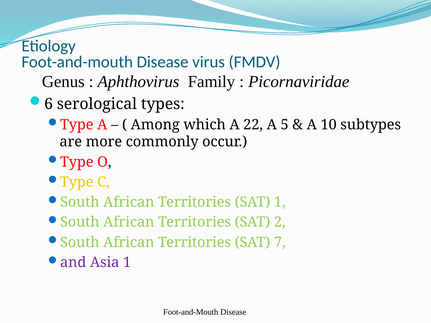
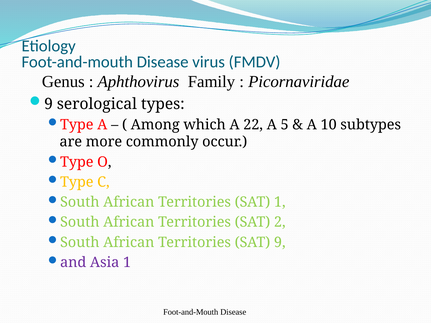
6 at (49, 104): 6 -> 9
SAT 7: 7 -> 9
